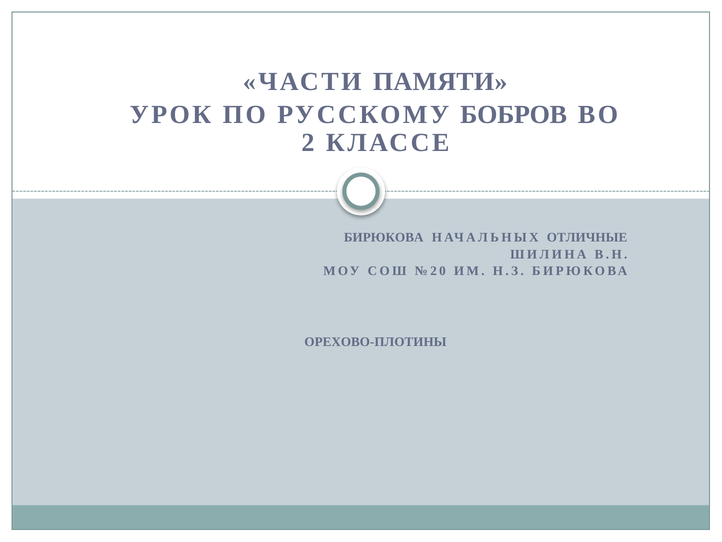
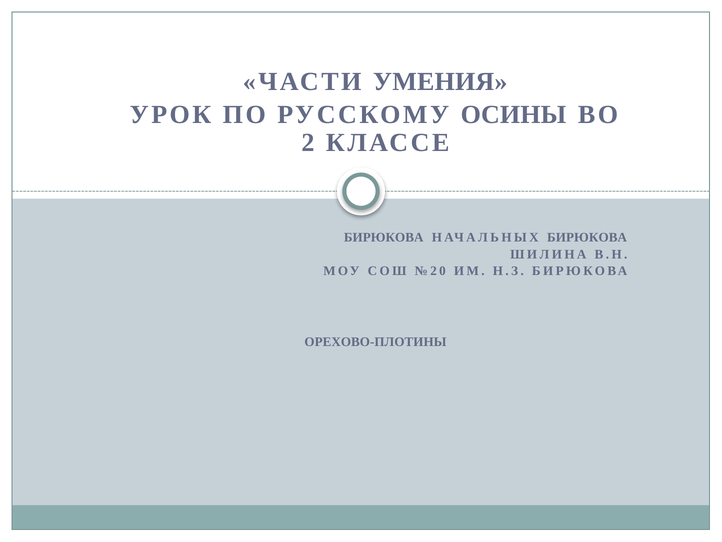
ПАМЯТИ: ПАМЯТИ -> УМЕНИЯ
БОБРОВ: БОБРОВ -> ОСИНЫ
НАЧАЛЬНЫХ ОТЛИЧНЫЕ: ОТЛИЧНЫЕ -> БИРЮКОВА
